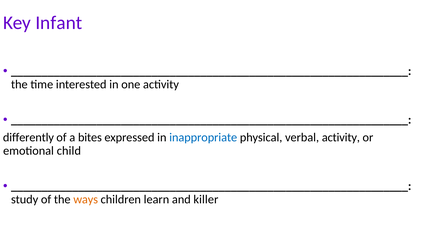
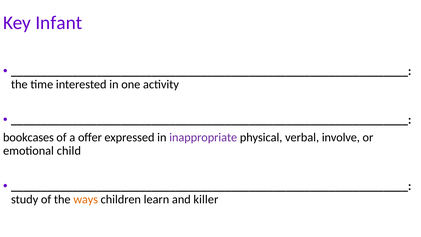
differently: differently -> bookcases
bites: bites -> offer
inappropriate colour: blue -> purple
verbal activity: activity -> involve
